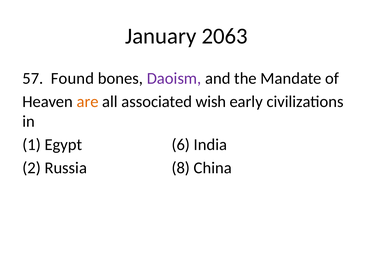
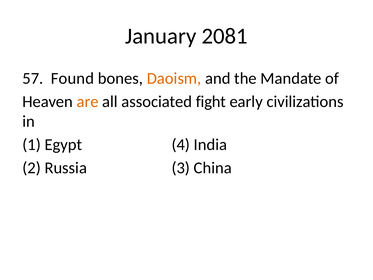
2063: 2063 -> 2081
Daoism colour: purple -> orange
wish: wish -> fight
6: 6 -> 4
8: 8 -> 3
